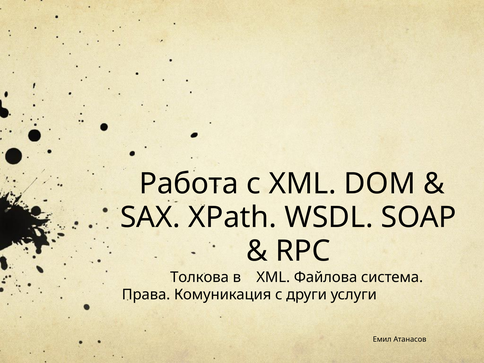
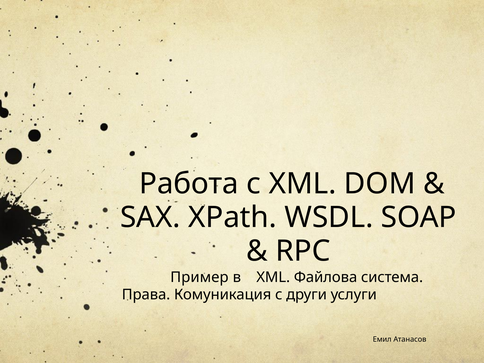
Толкова: Толкова -> Пример
